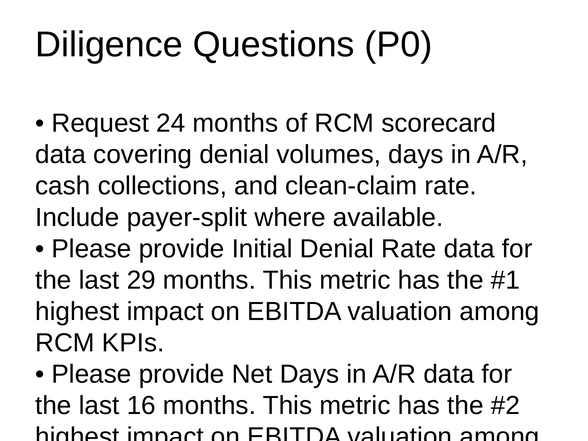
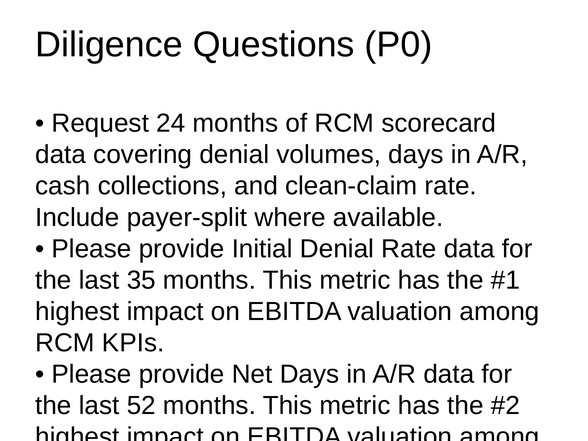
29: 29 -> 35
16: 16 -> 52
